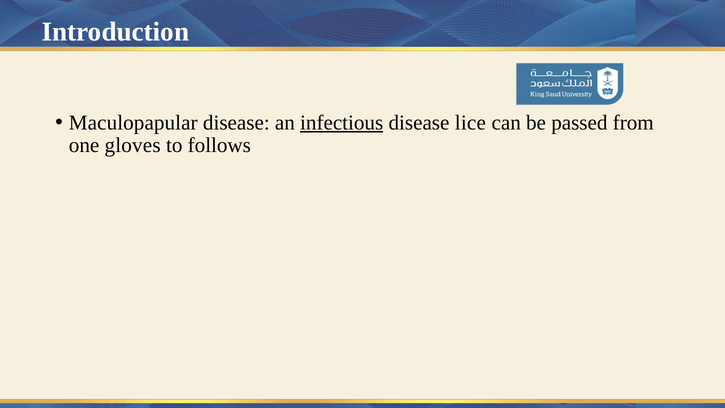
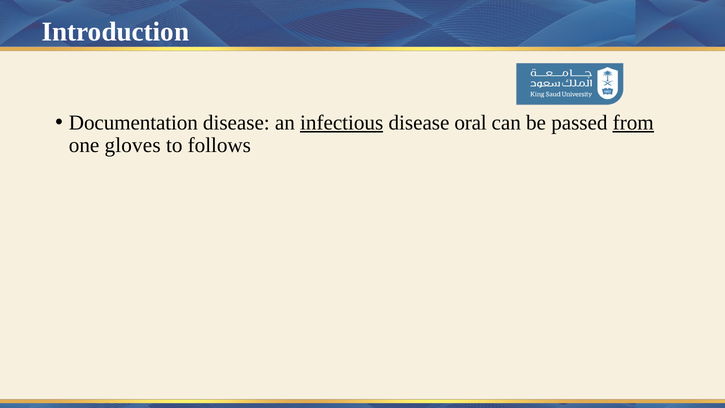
Maculopapular: Maculopapular -> Documentation
lice: lice -> oral
from underline: none -> present
